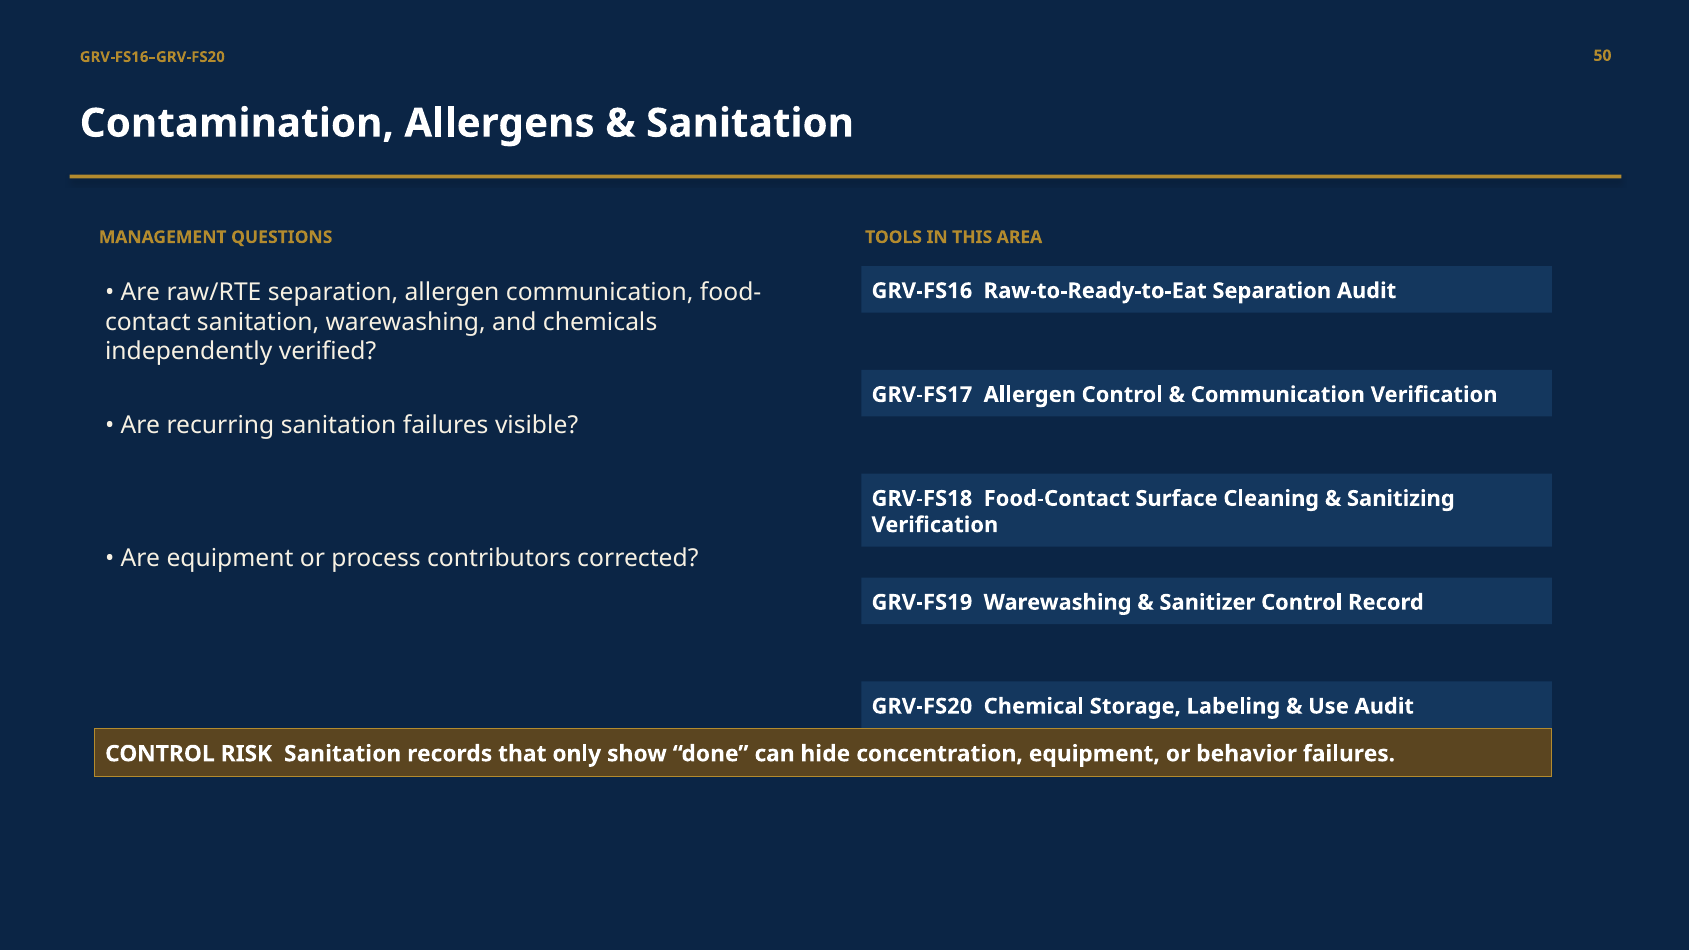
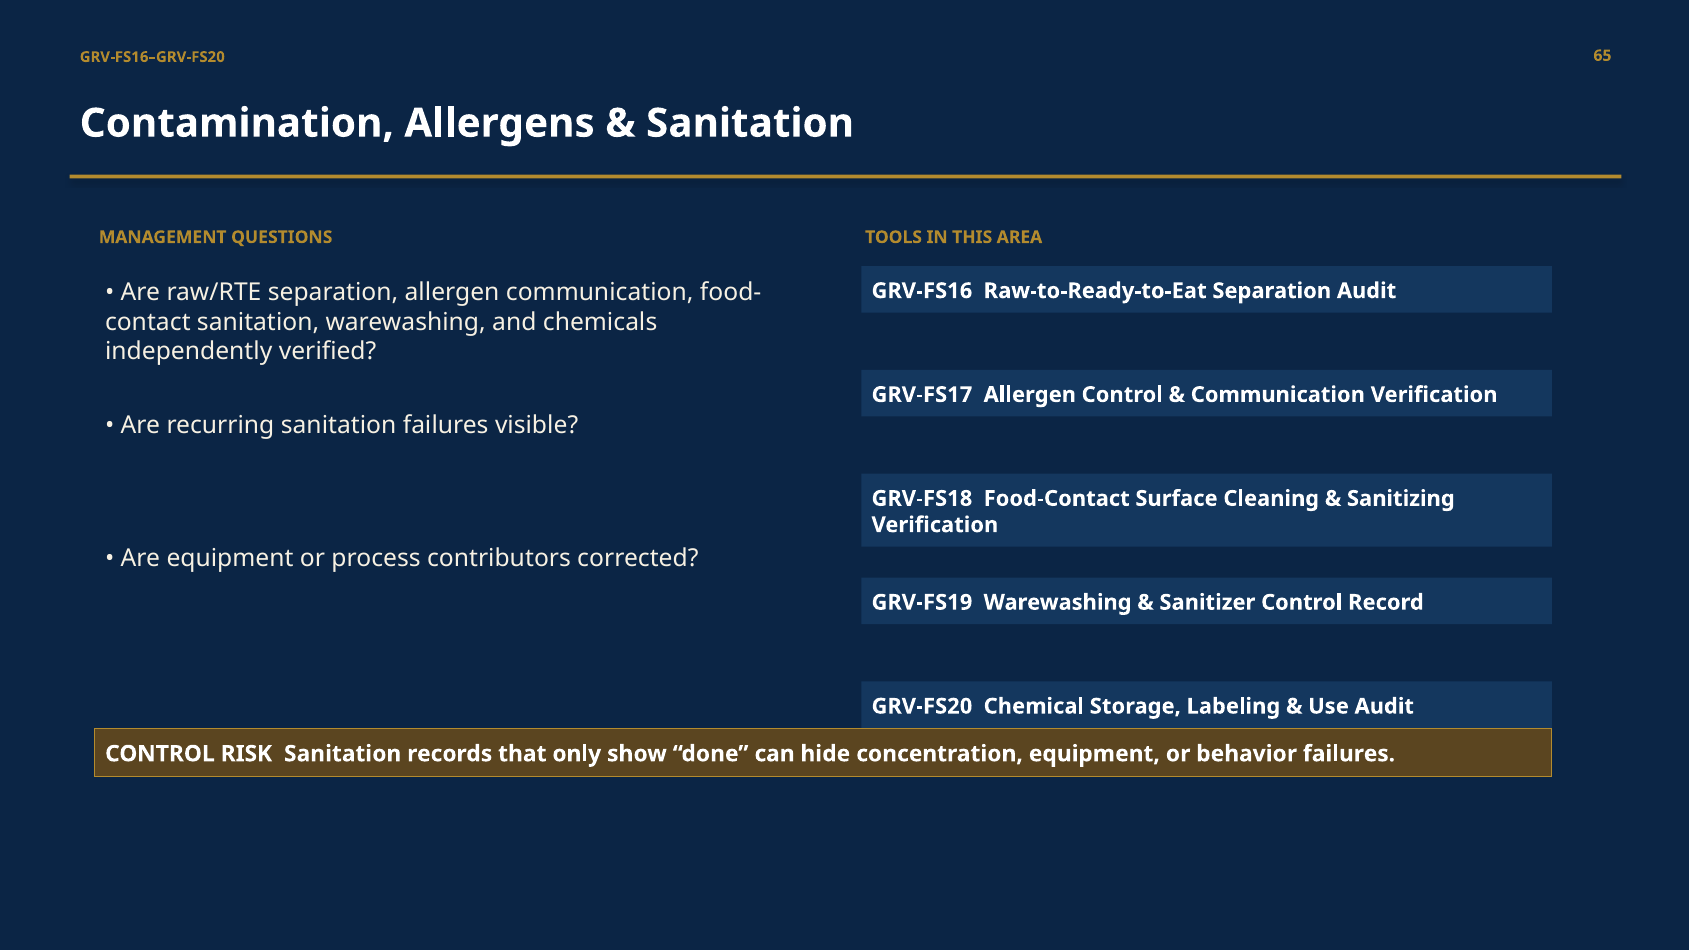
50: 50 -> 65
